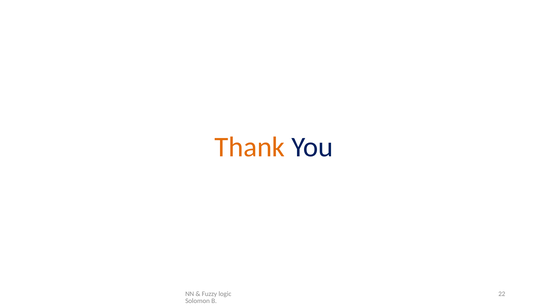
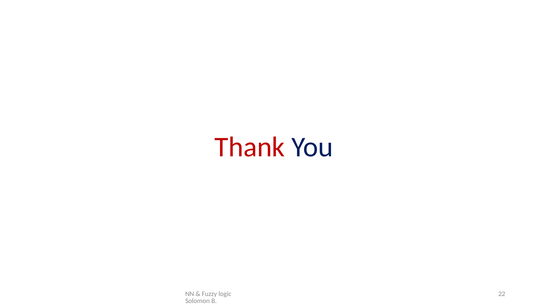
Thank colour: orange -> red
